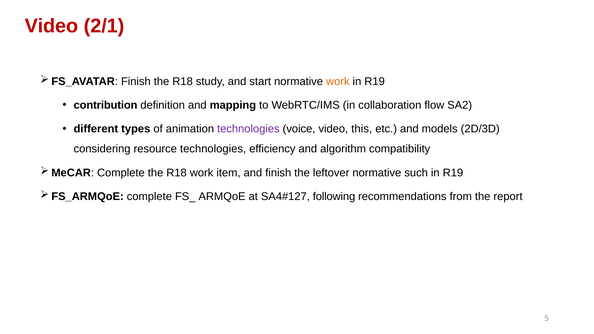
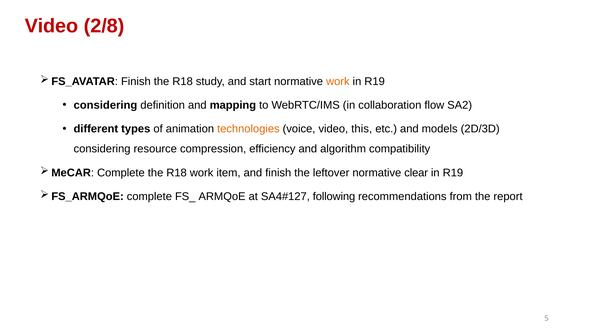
2/1: 2/1 -> 2/8
contribution at (106, 105): contribution -> considering
technologies at (248, 129) colour: purple -> orange
resource technologies: technologies -> compression
such: such -> clear
